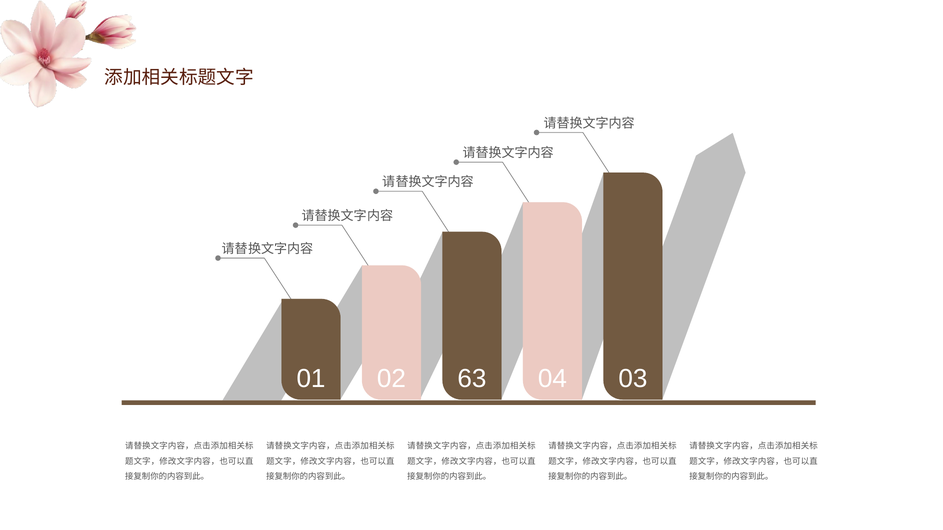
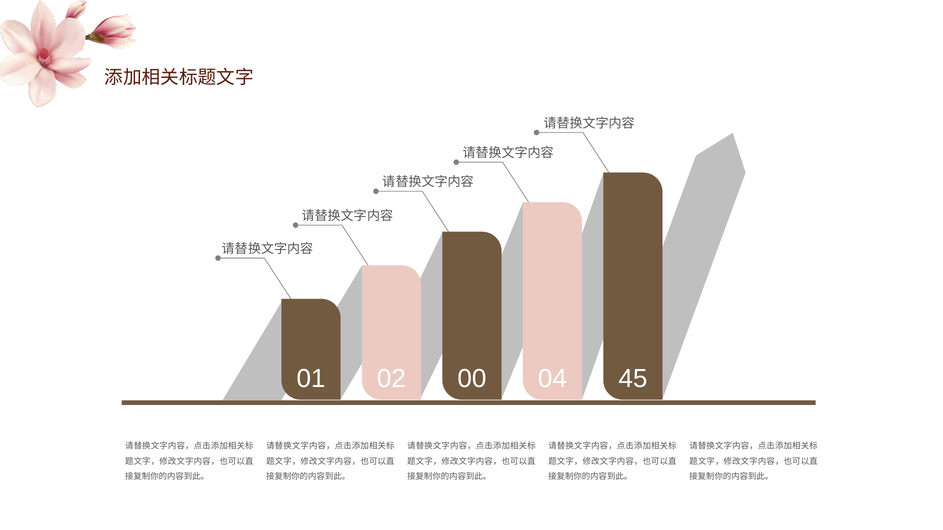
63: 63 -> 00
03: 03 -> 45
